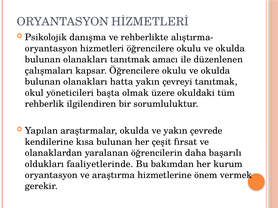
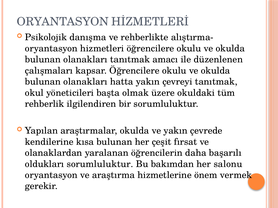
oldukları faaliyetlerinde: faaliyetlerinde -> sorumluluktur
kurum: kurum -> salonu
